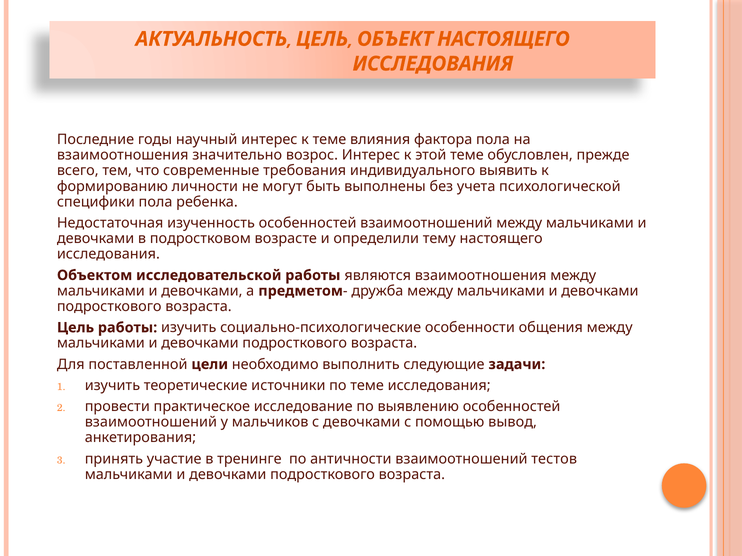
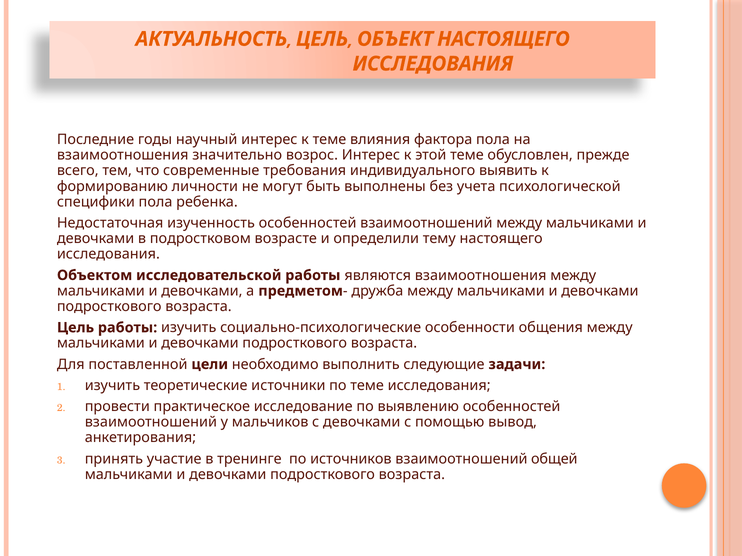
античности: античности -> источников
тестов: тестов -> общей
